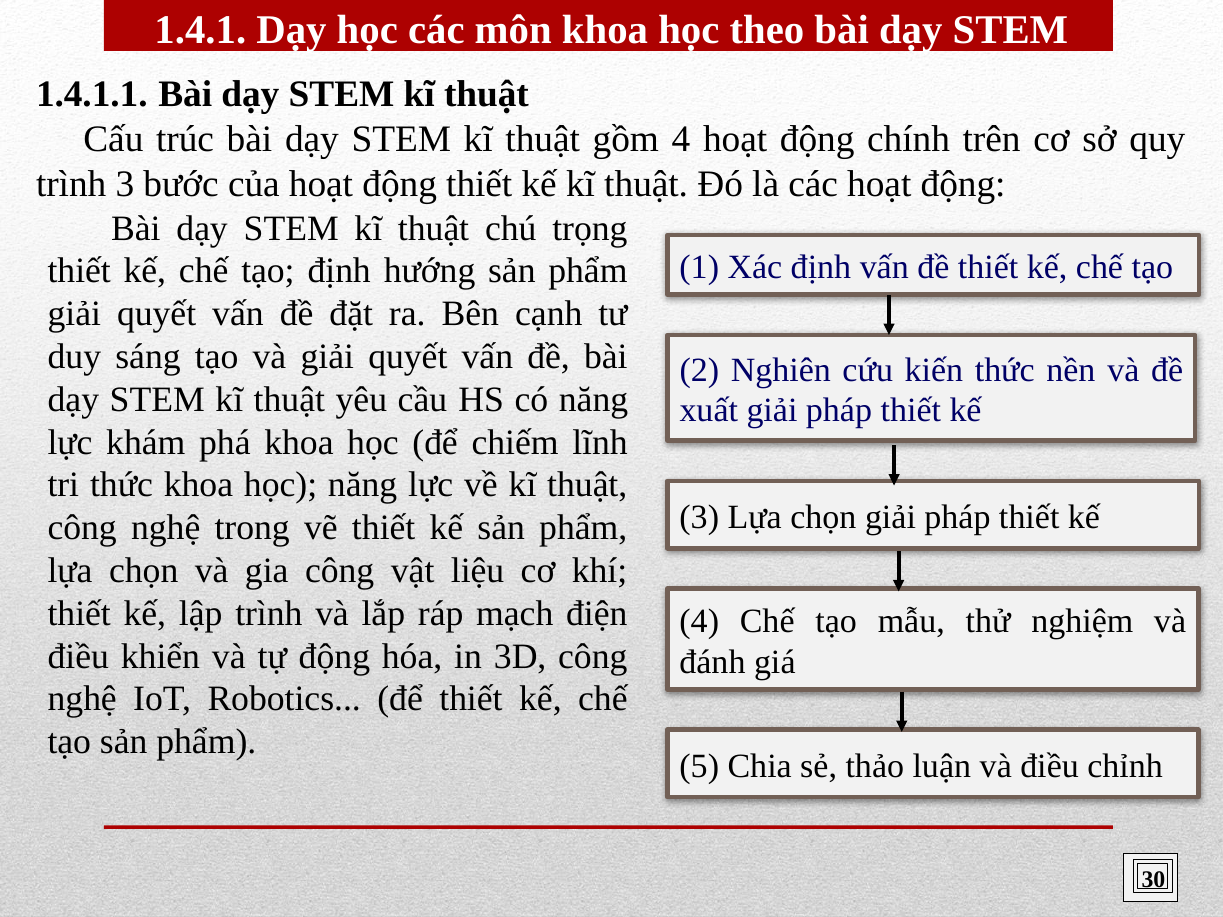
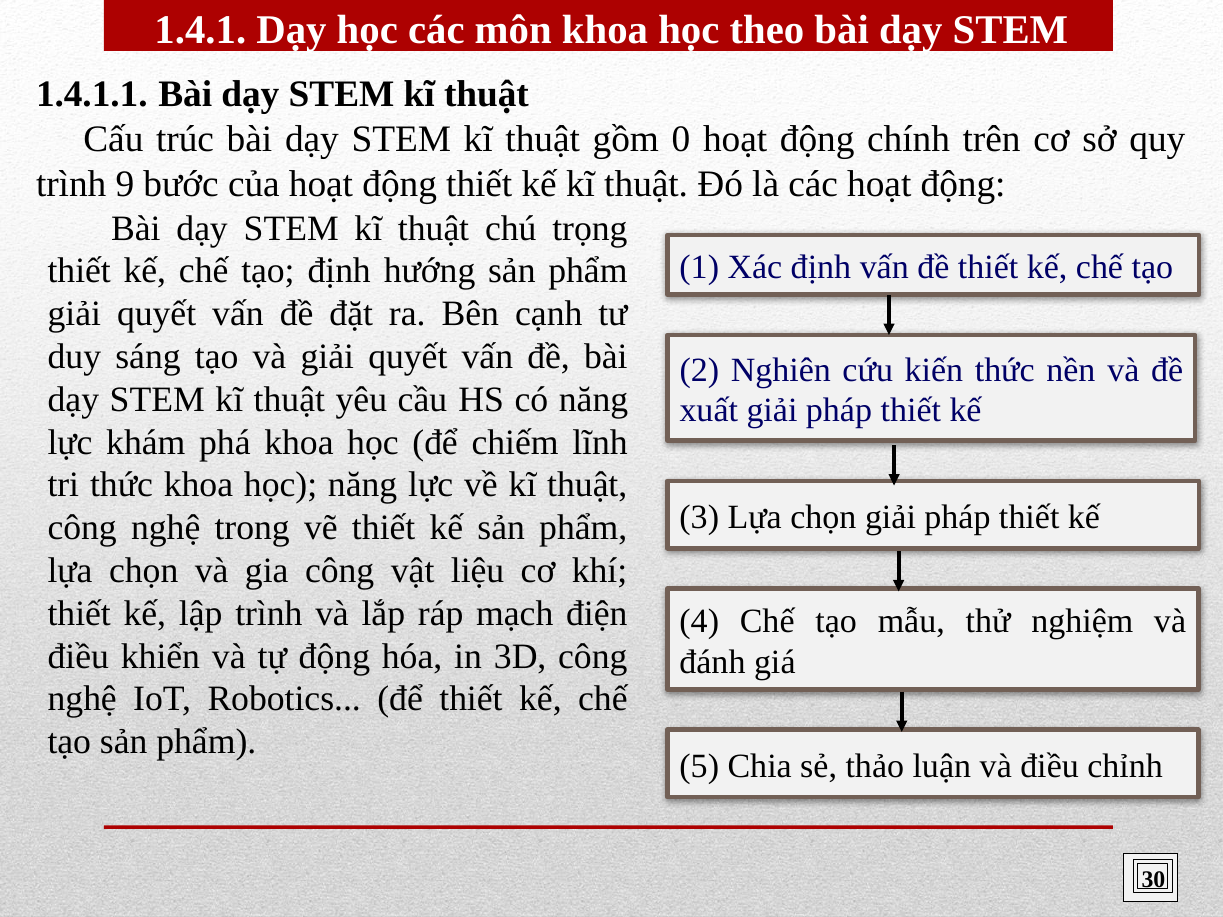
gồm 4: 4 -> 0
trình 3: 3 -> 9
